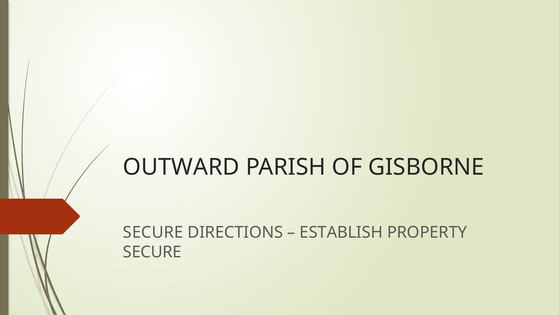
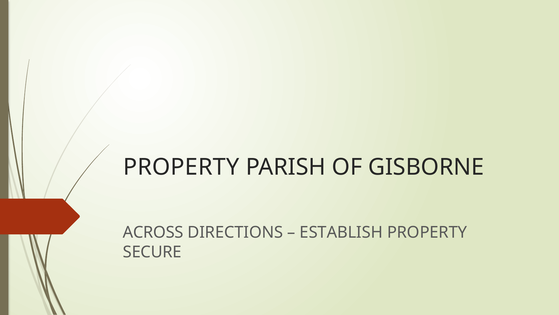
OUTWARD at (181, 167): OUTWARD -> PROPERTY
SECURE at (153, 232): SECURE -> ACROSS
